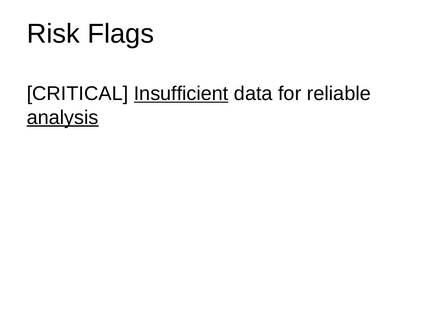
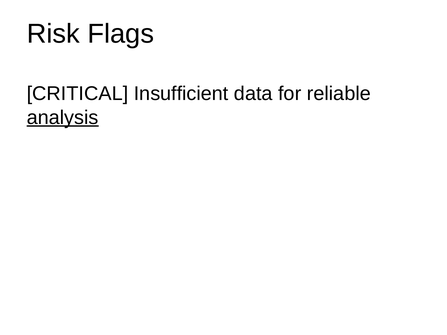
Insufficient underline: present -> none
